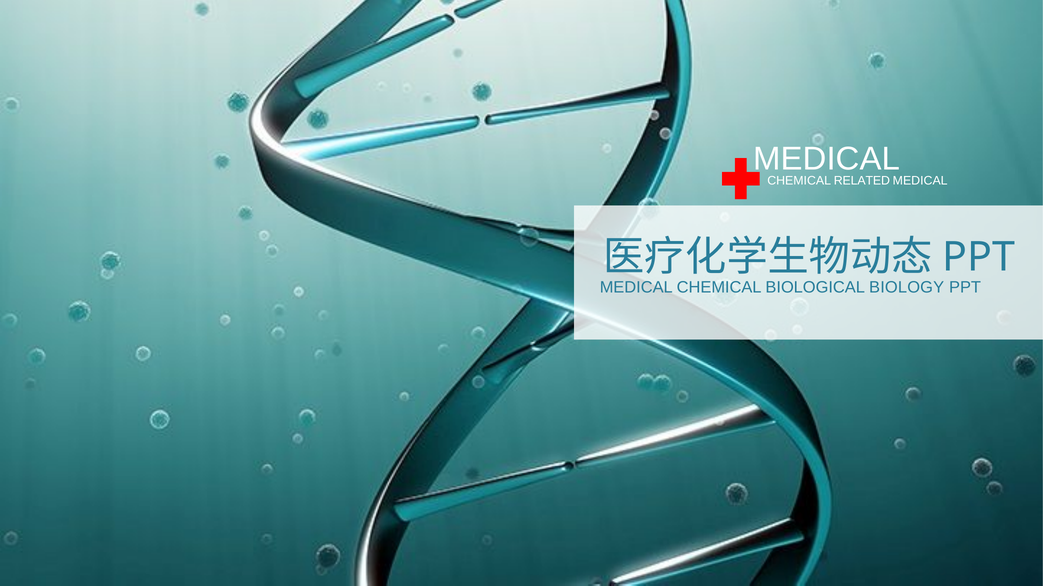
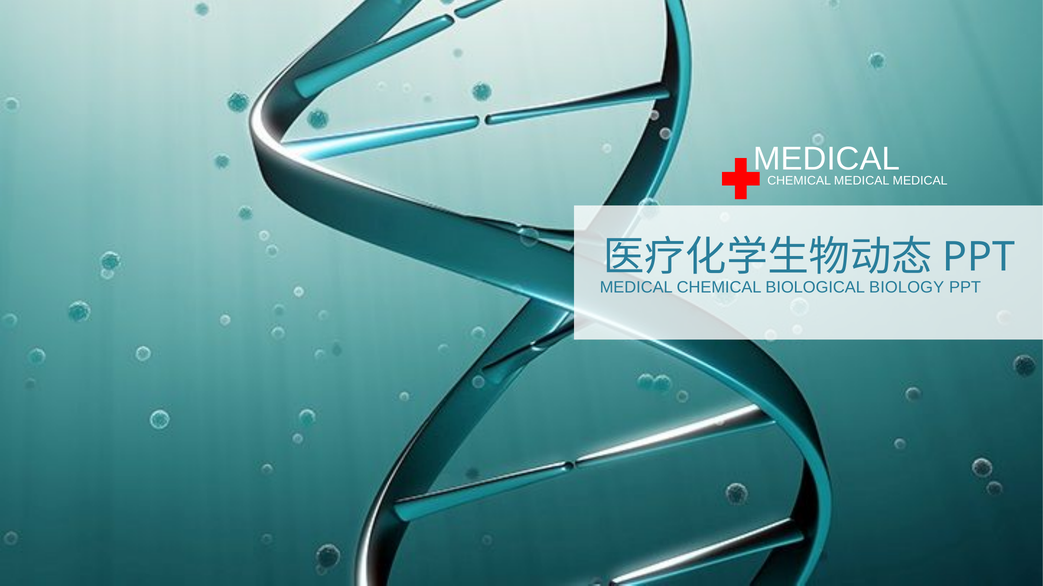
CHEMICAL RELATED: RELATED -> MEDICAL
